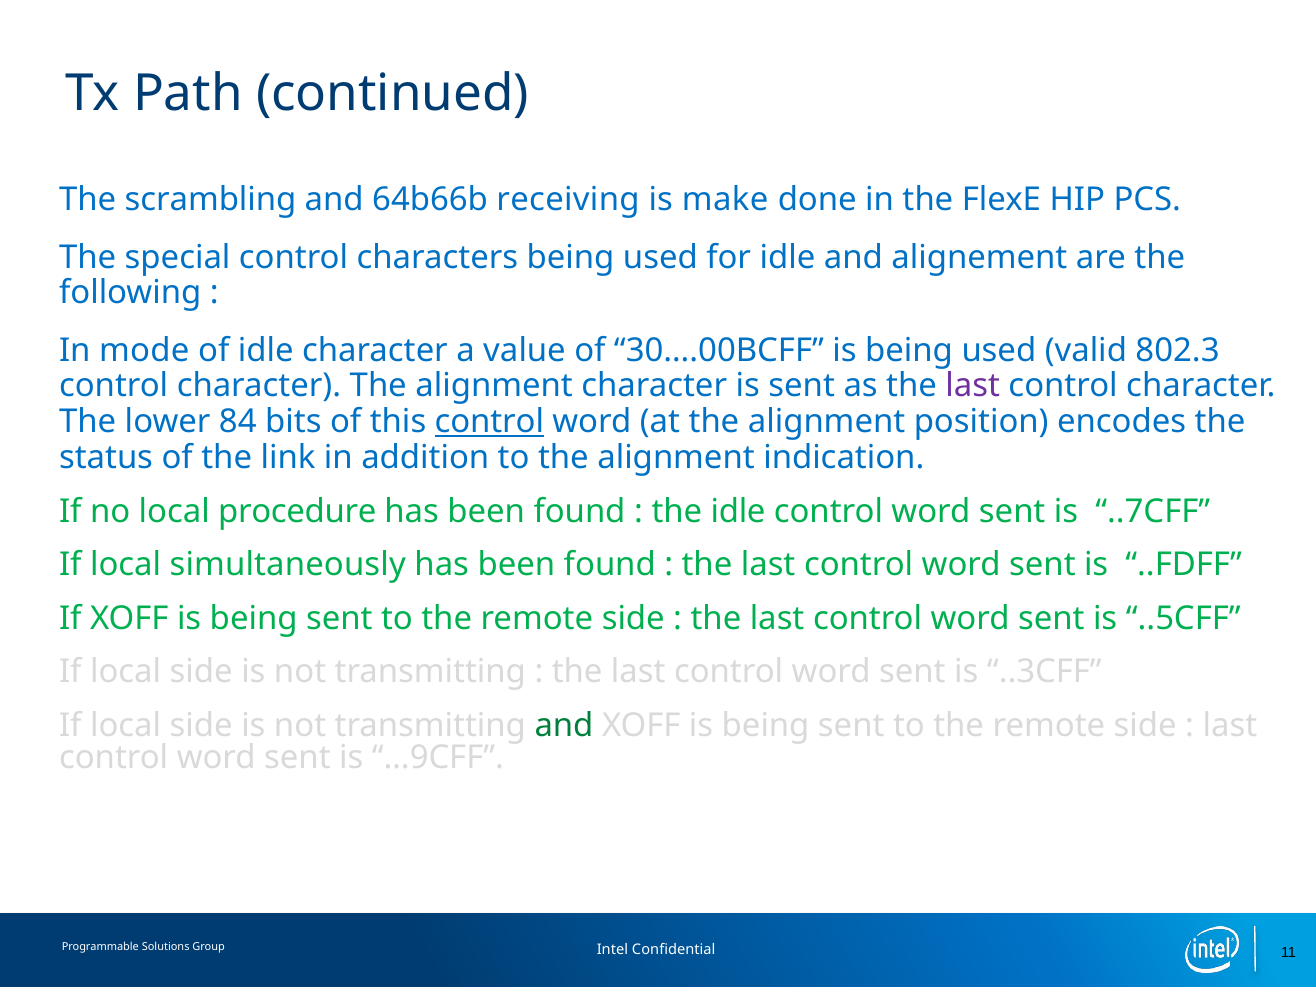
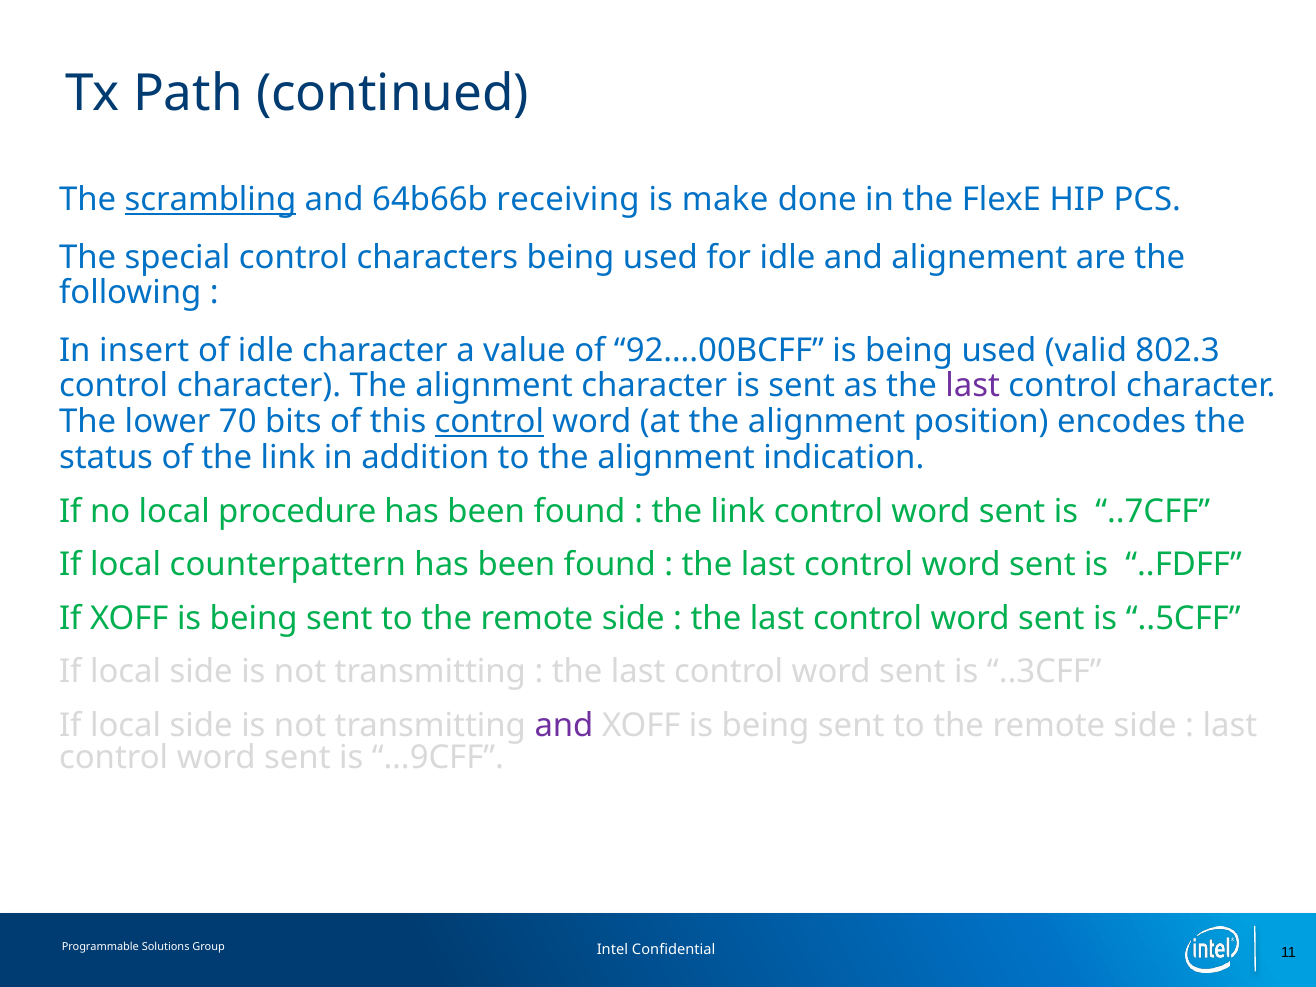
scrambling underline: none -> present
mode: mode -> insert
30….00BCFF: 30….00BCFF -> 92….00BCFF
84: 84 -> 70
idle at (738, 512): idle -> link
simultaneously: simultaneously -> counterpattern
and at (564, 726) colour: green -> purple
